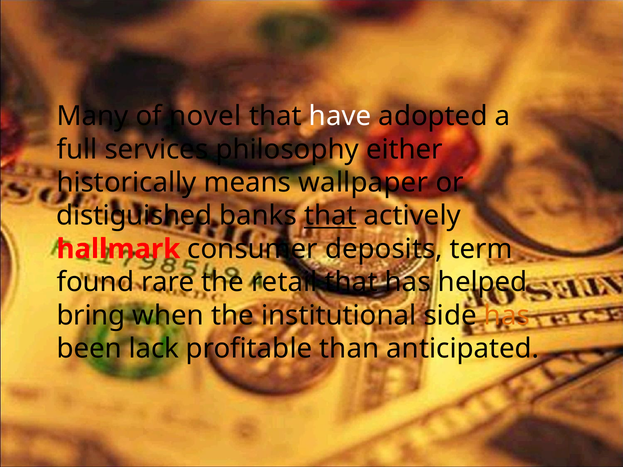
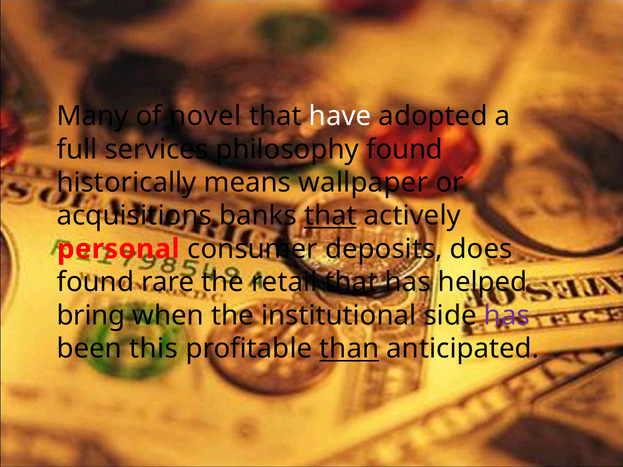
philosophy either: either -> found
distiguished: distiguished -> acquisitions
hallmark: hallmark -> personal
term: term -> does
has at (507, 316) colour: orange -> purple
lack: lack -> this
than underline: none -> present
